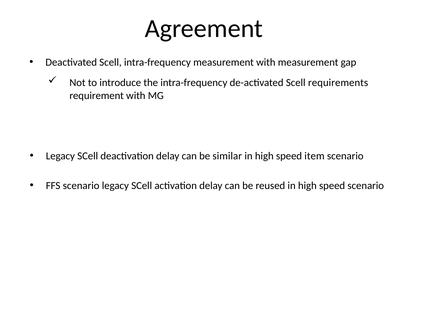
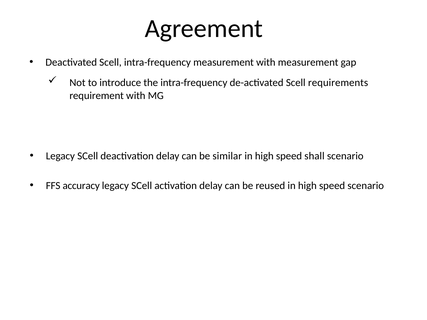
item: item -> shall
FFS scenario: scenario -> accuracy
